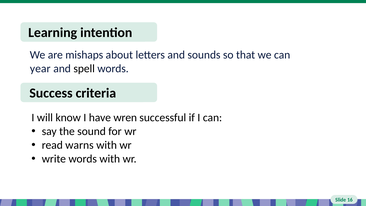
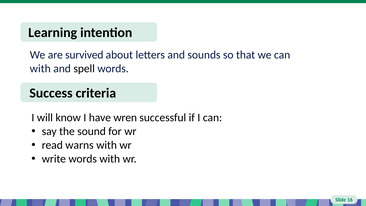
mishaps: mishaps -> survived
year at (40, 69): year -> with
